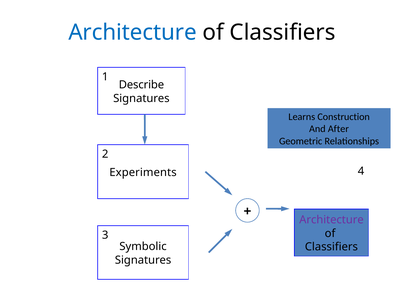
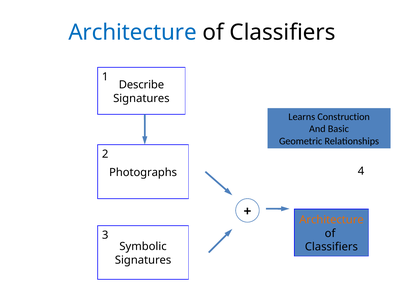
After: After -> Basic
Experiments: Experiments -> Photographs
Architecture at (331, 220) colour: purple -> orange
